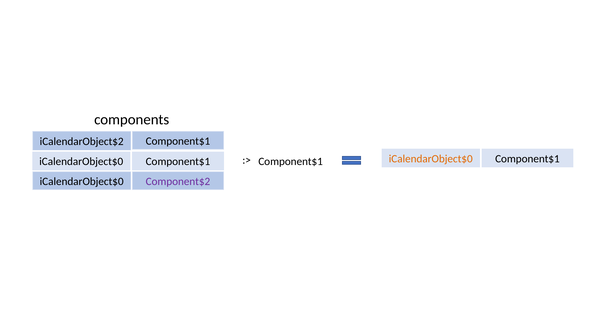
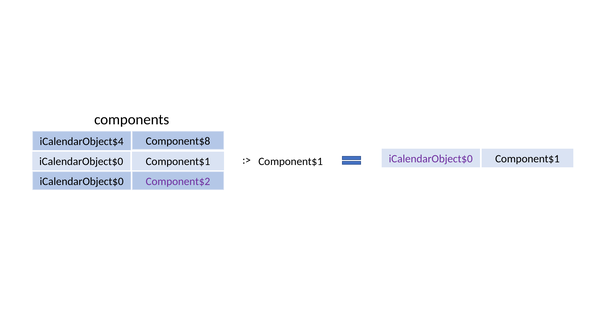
Component$1 at (178, 141): Component$1 -> Component$8
iCalendarObject$2: iCalendarObject$2 -> iCalendarObject$4
iCalendarObject$0 at (431, 159) colour: orange -> purple
